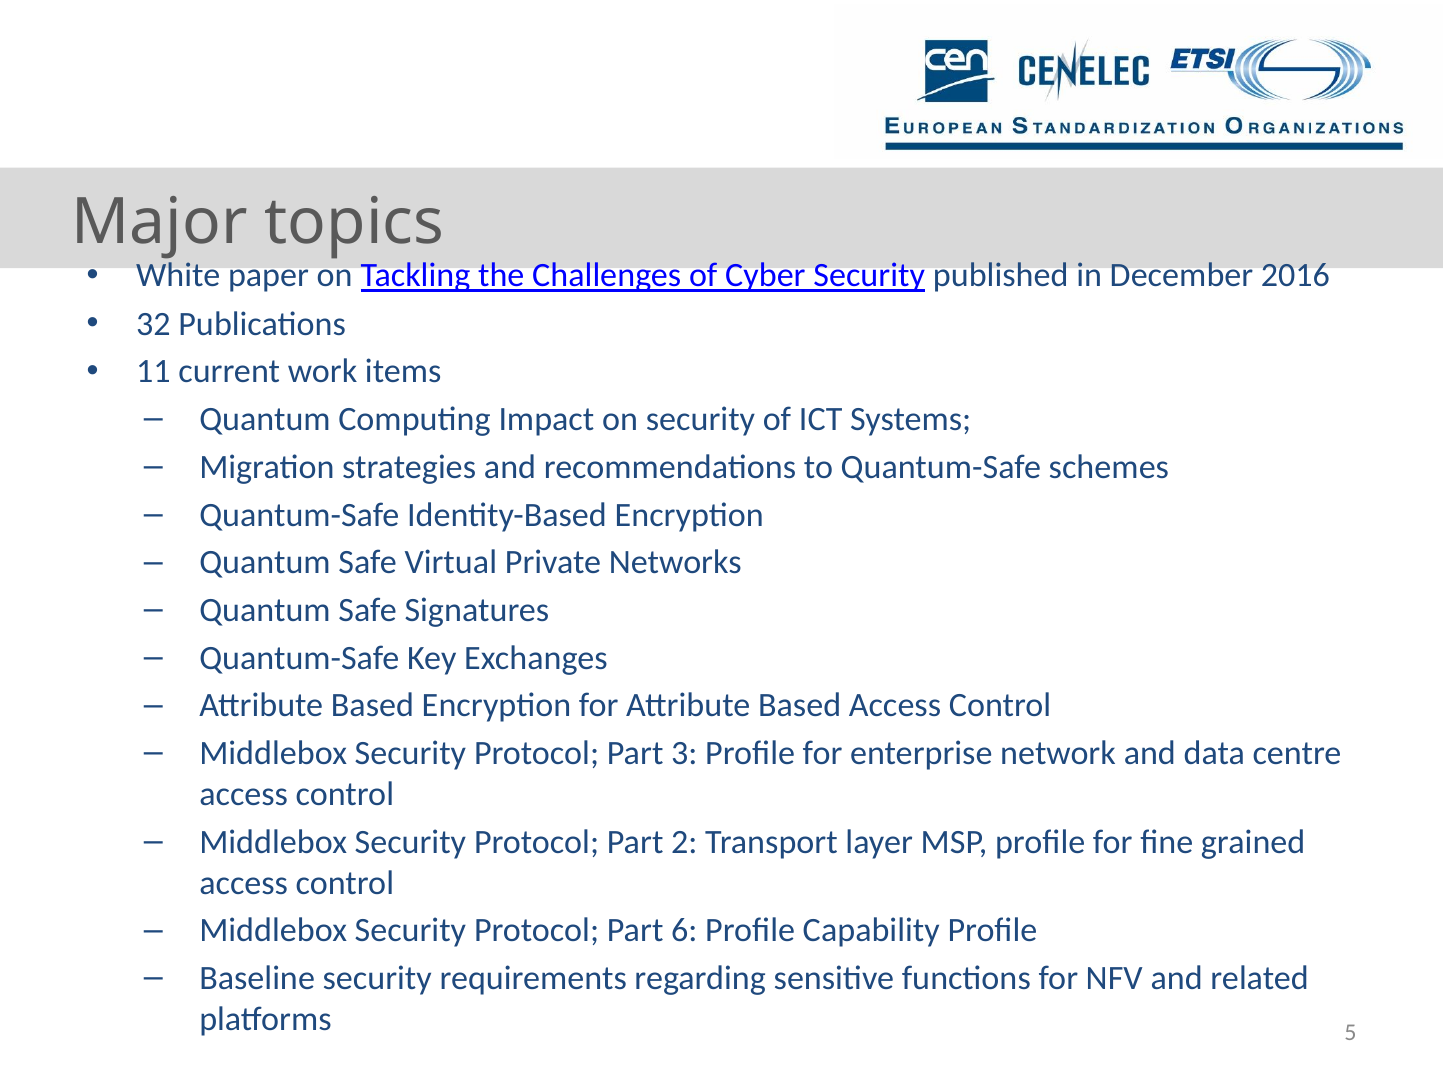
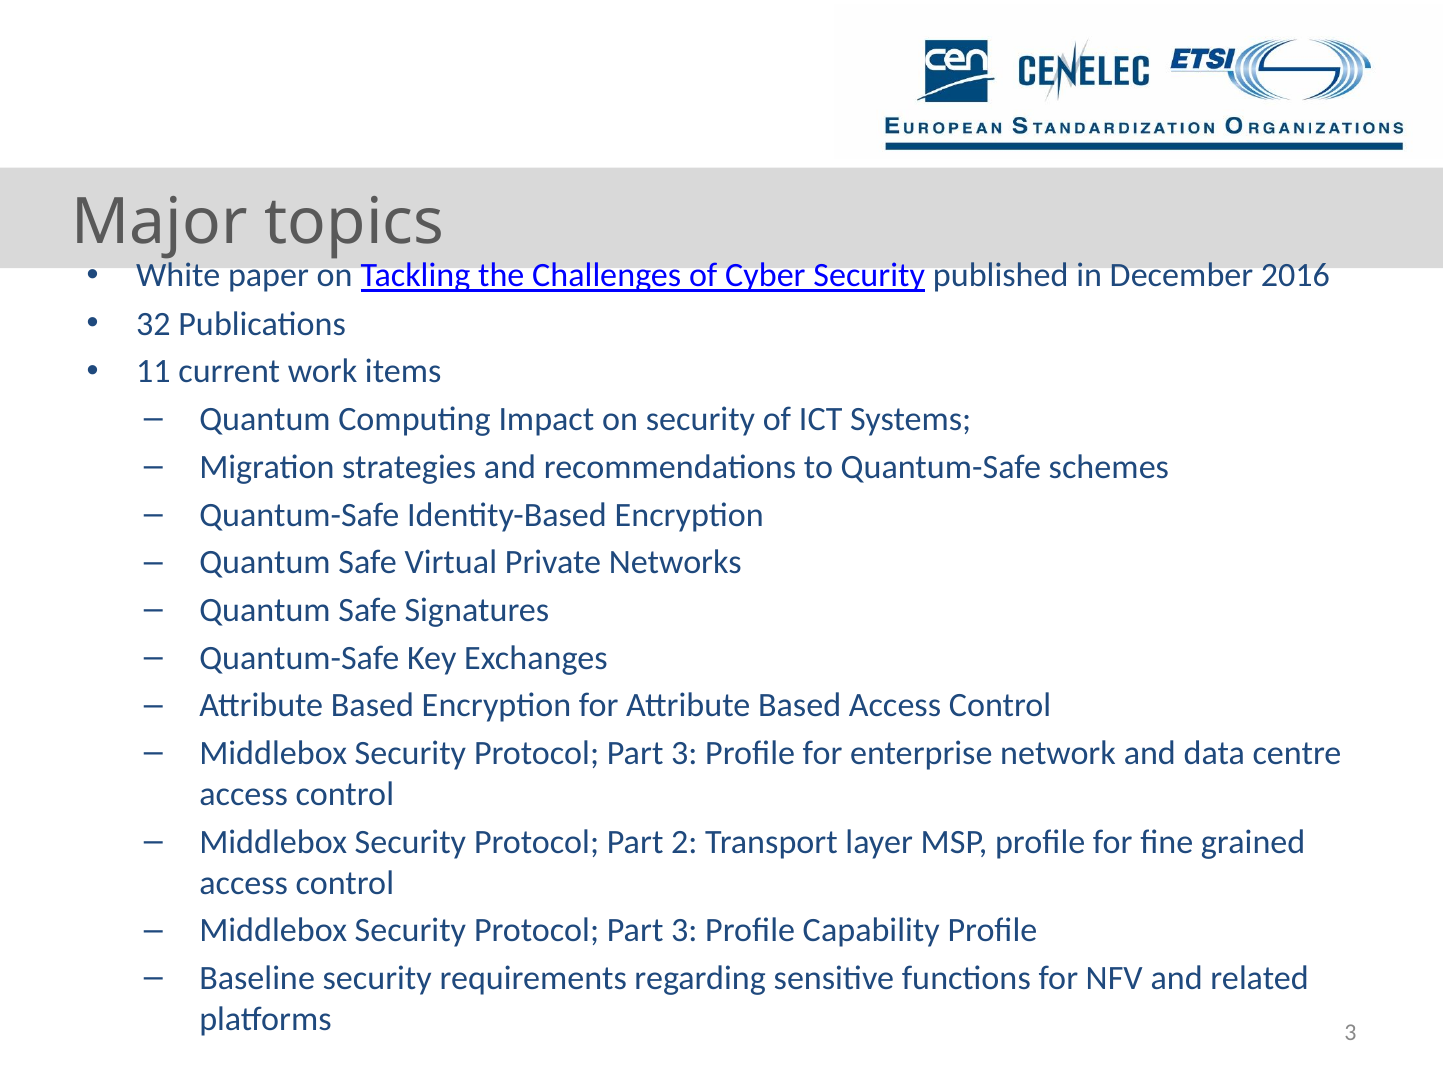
6 at (684, 931): 6 -> 3
platforms 5: 5 -> 3
